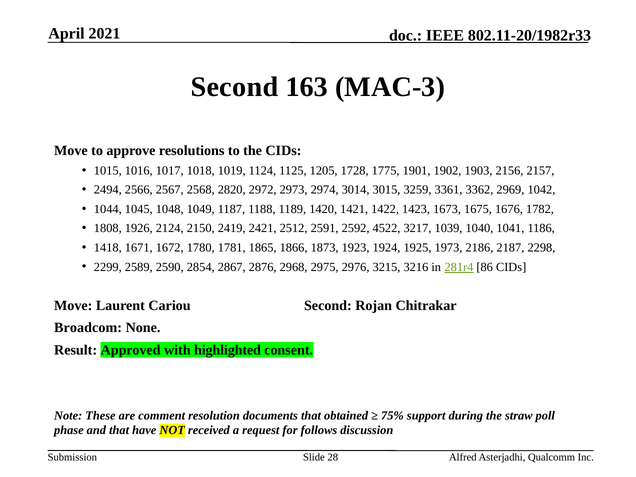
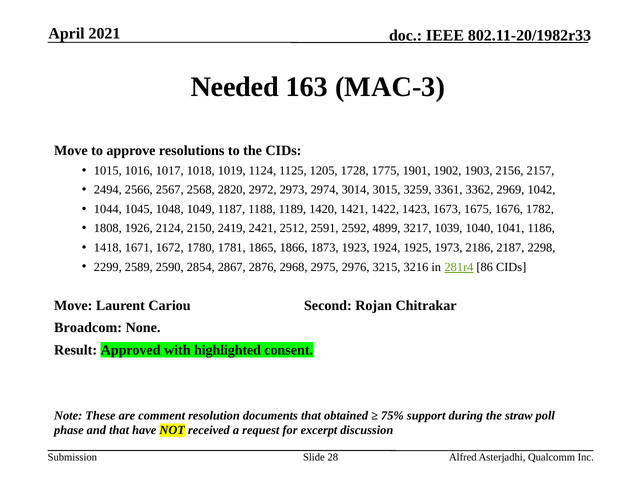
Second at (234, 87): Second -> Needed
4522: 4522 -> 4899
follows: follows -> excerpt
